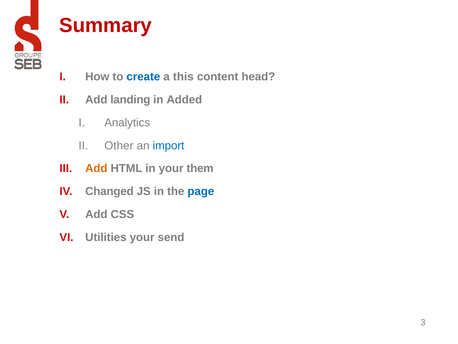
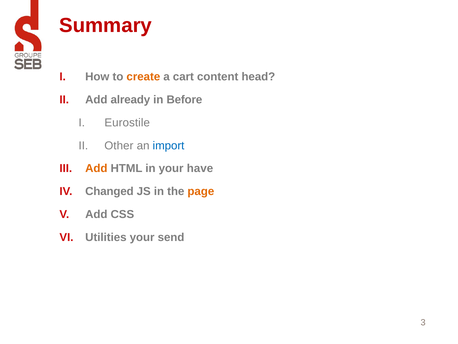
create colour: blue -> orange
this: this -> cart
landing: landing -> already
Added: Added -> Before
Analytics: Analytics -> Eurostile
them: them -> have
page colour: blue -> orange
